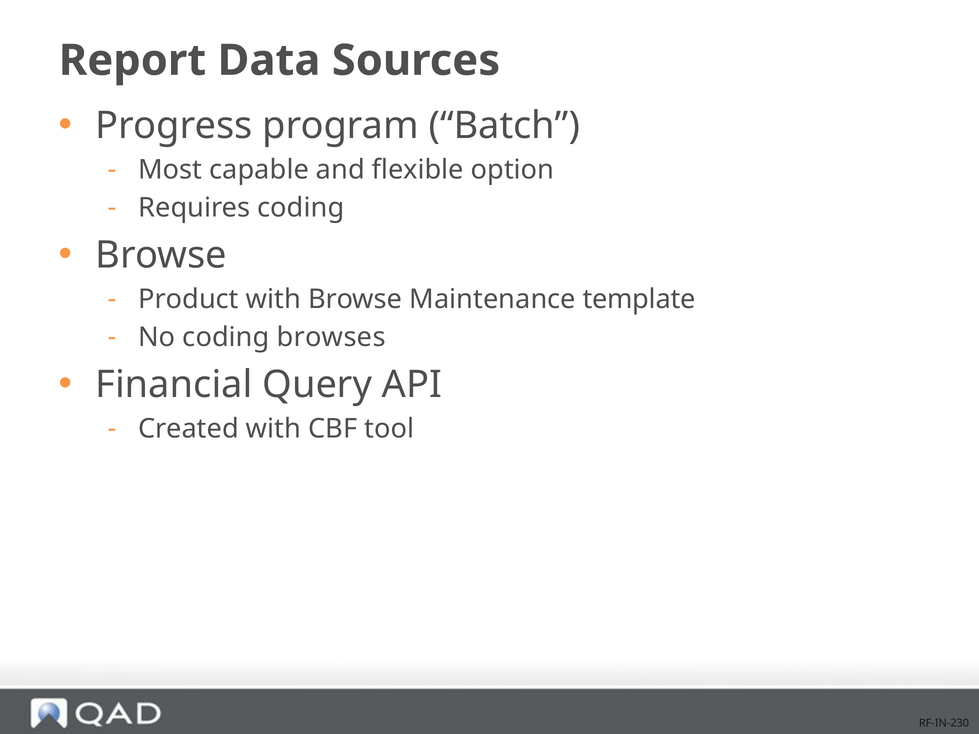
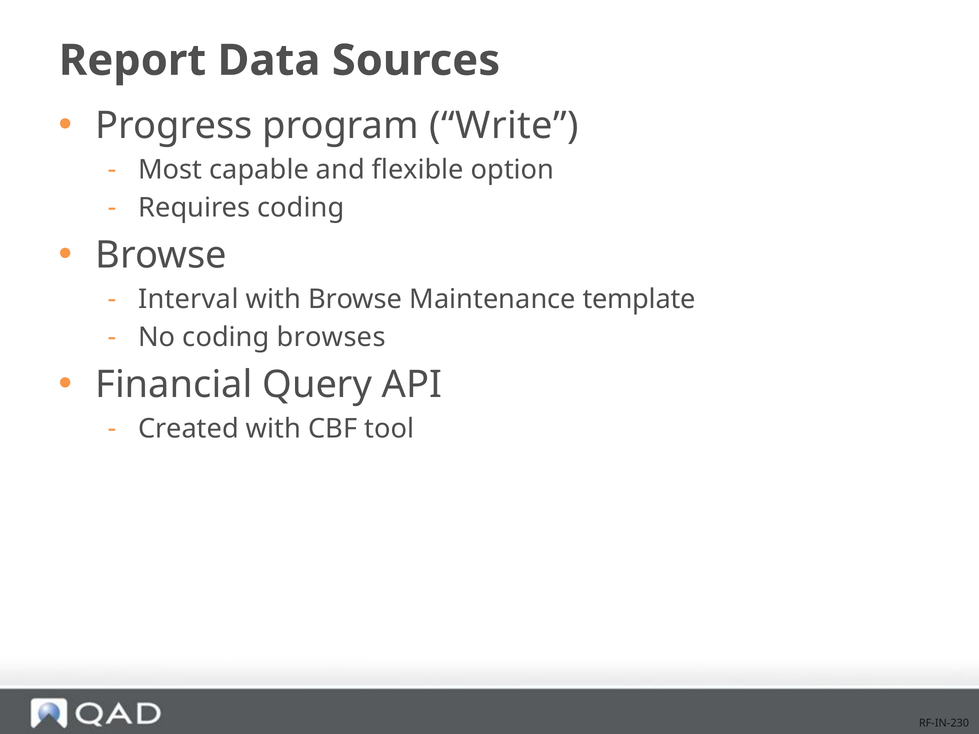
Batch: Batch -> Write
Product: Product -> Interval
